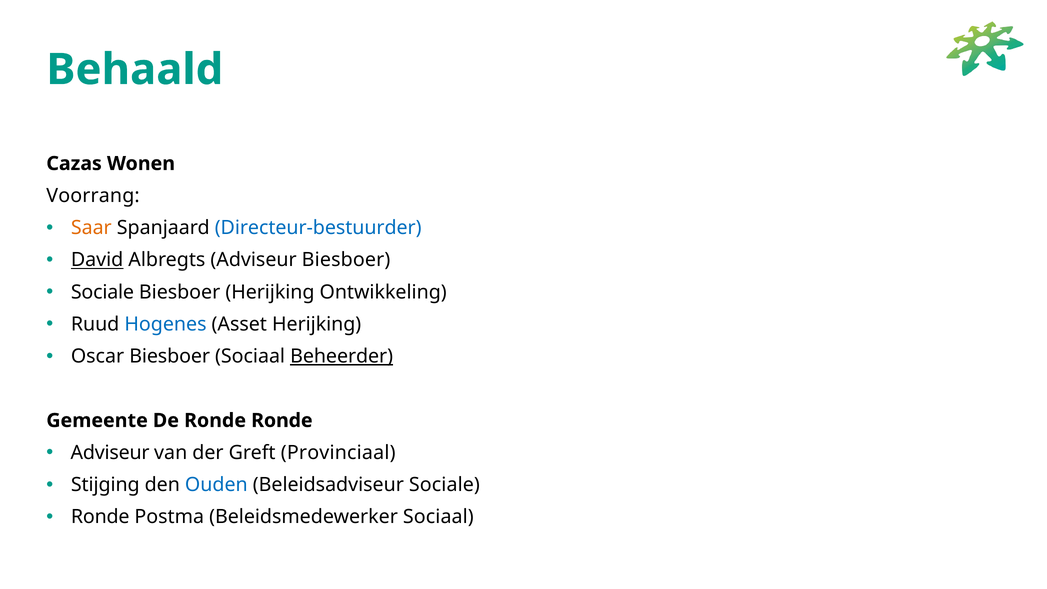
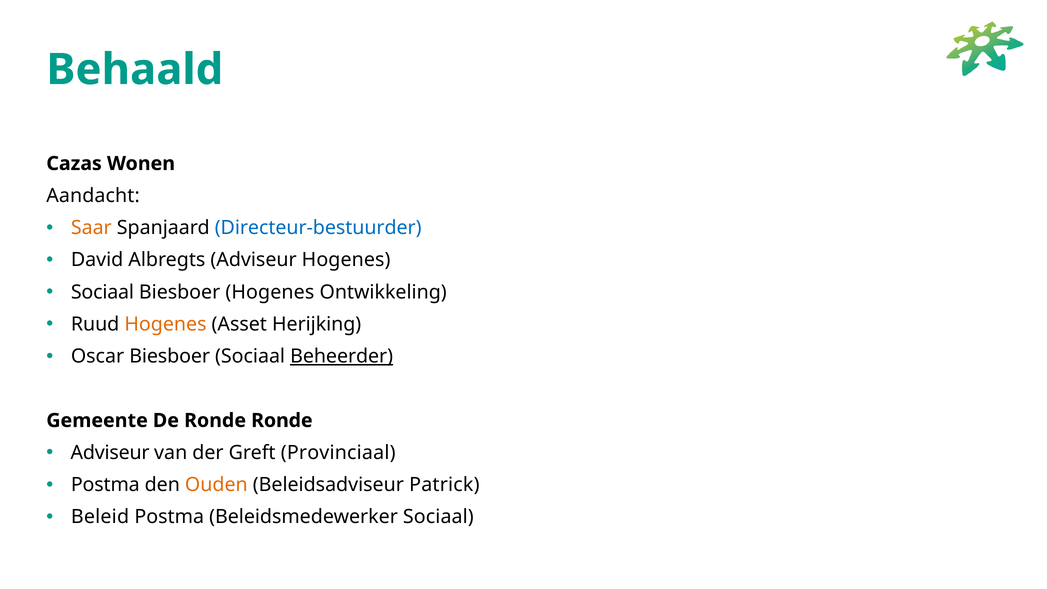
Voorrang: Voorrang -> Aandacht
David underline: present -> none
Adviseur Biesboer: Biesboer -> Hogenes
Sociale at (102, 292): Sociale -> Sociaal
Biesboer Herijking: Herijking -> Hogenes
Hogenes at (165, 324) colour: blue -> orange
Stijging at (105, 485): Stijging -> Postma
Ouden colour: blue -> orange
Beleidsadviseur Sociale: Sociale -> Patrick
Ronde at (100, 517): Ronde -> Beleid
